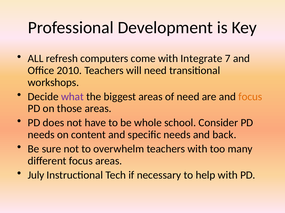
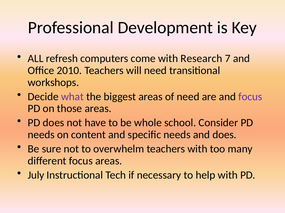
Integrate: Integrate -> Research
focus at (250, 97) colour: orange -> purple
and back: back -> does
